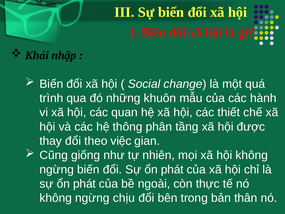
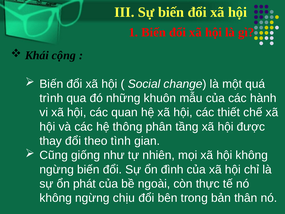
nhập: nhập -> cộng
việc: việc -> tình
đổi Sự ổn phát: phát -> đình
